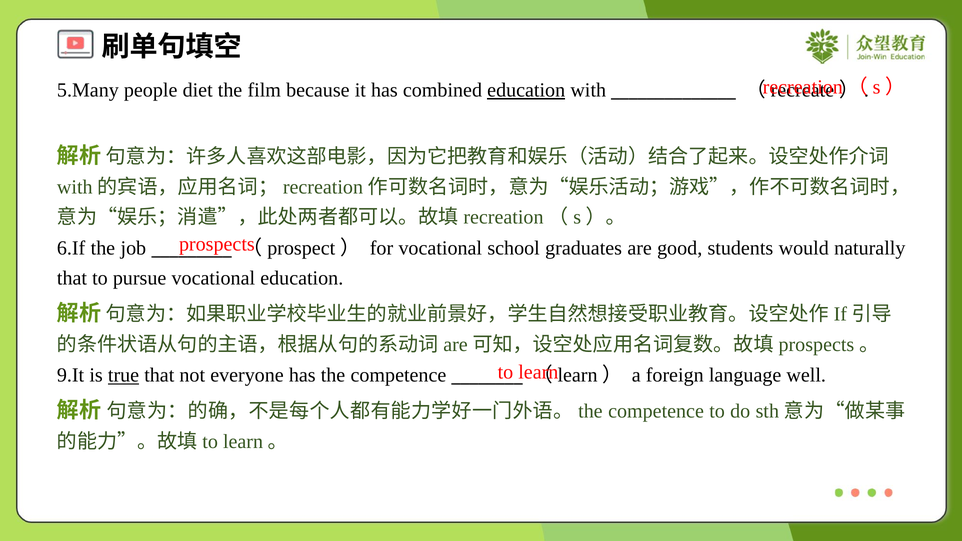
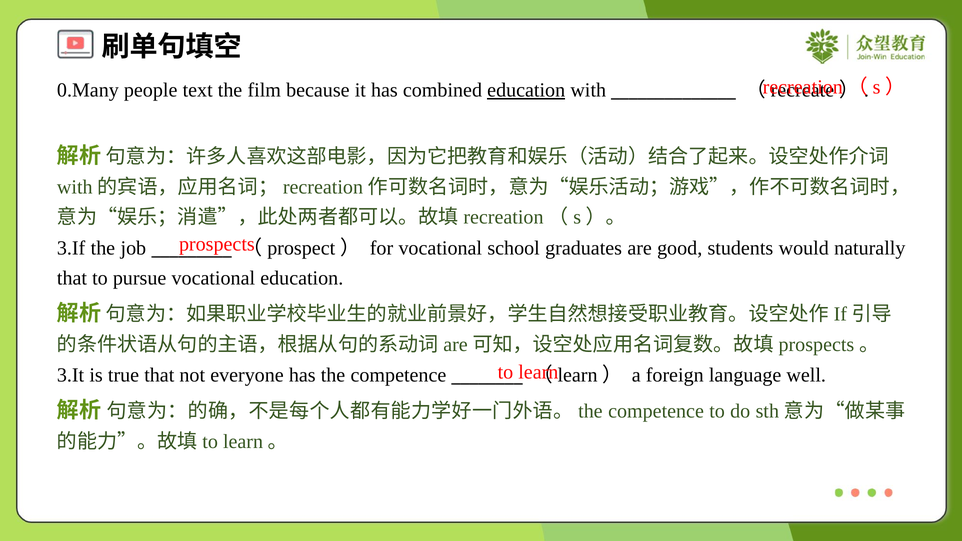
5.Many: 5.Many -> 0.Many
diet: diet -> text
6.If: 6.If -> 3.If
9.It: 9.It -> 3.It
true underline: present -> none
